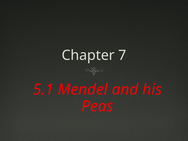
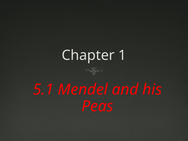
7: 7 -> 1
